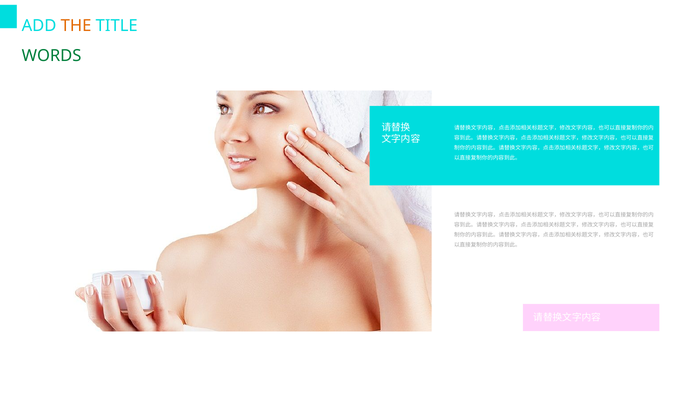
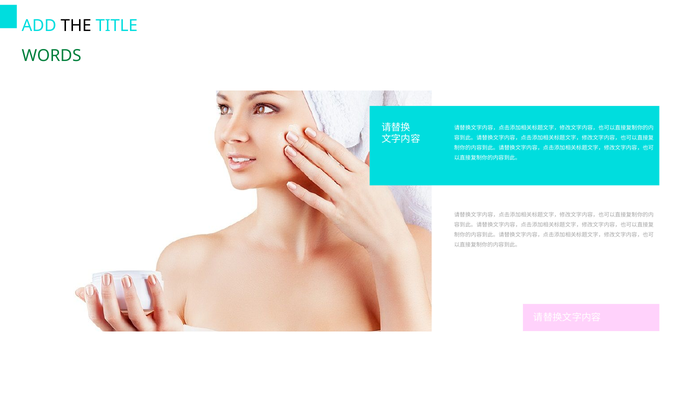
THE colour: orange -> black
